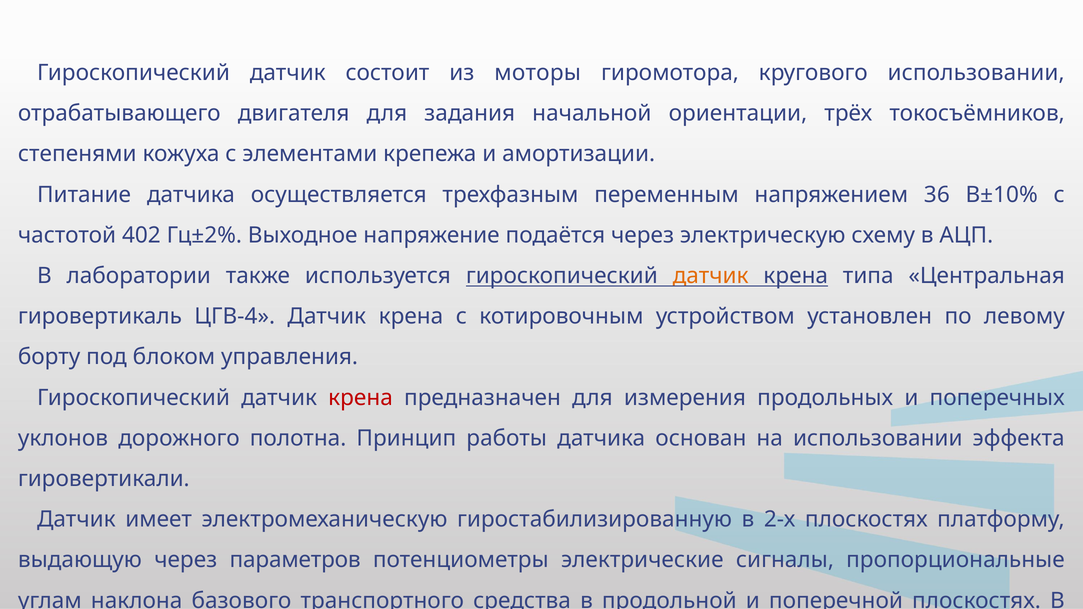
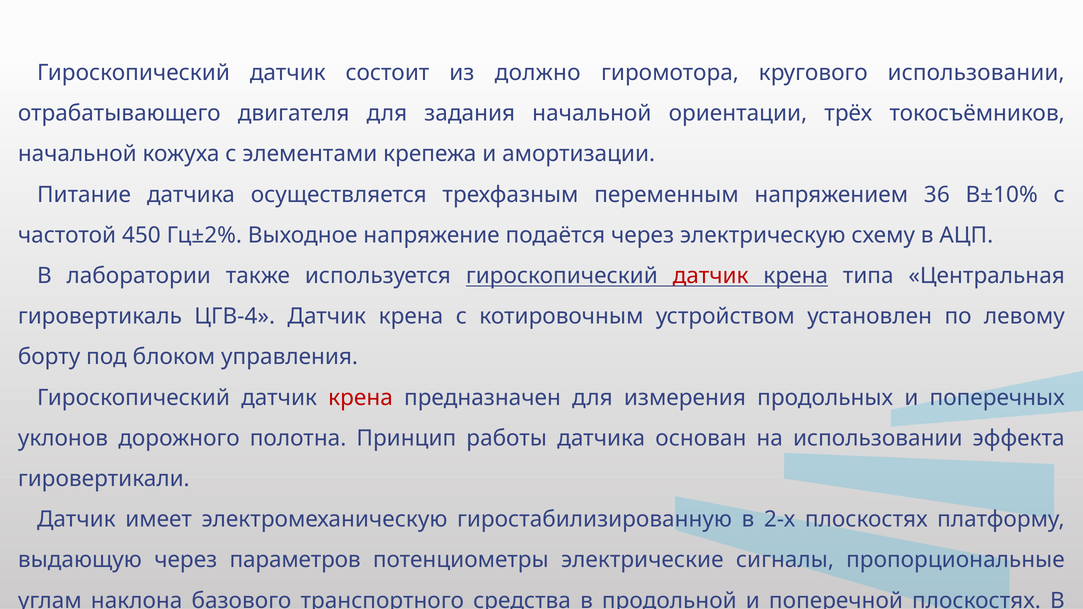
из моторы: моторы -> должно
степенями at (77, 154): степенями -> начальной
402: 402 -> 450
датчик at (711, 276) colour: orange -> red
